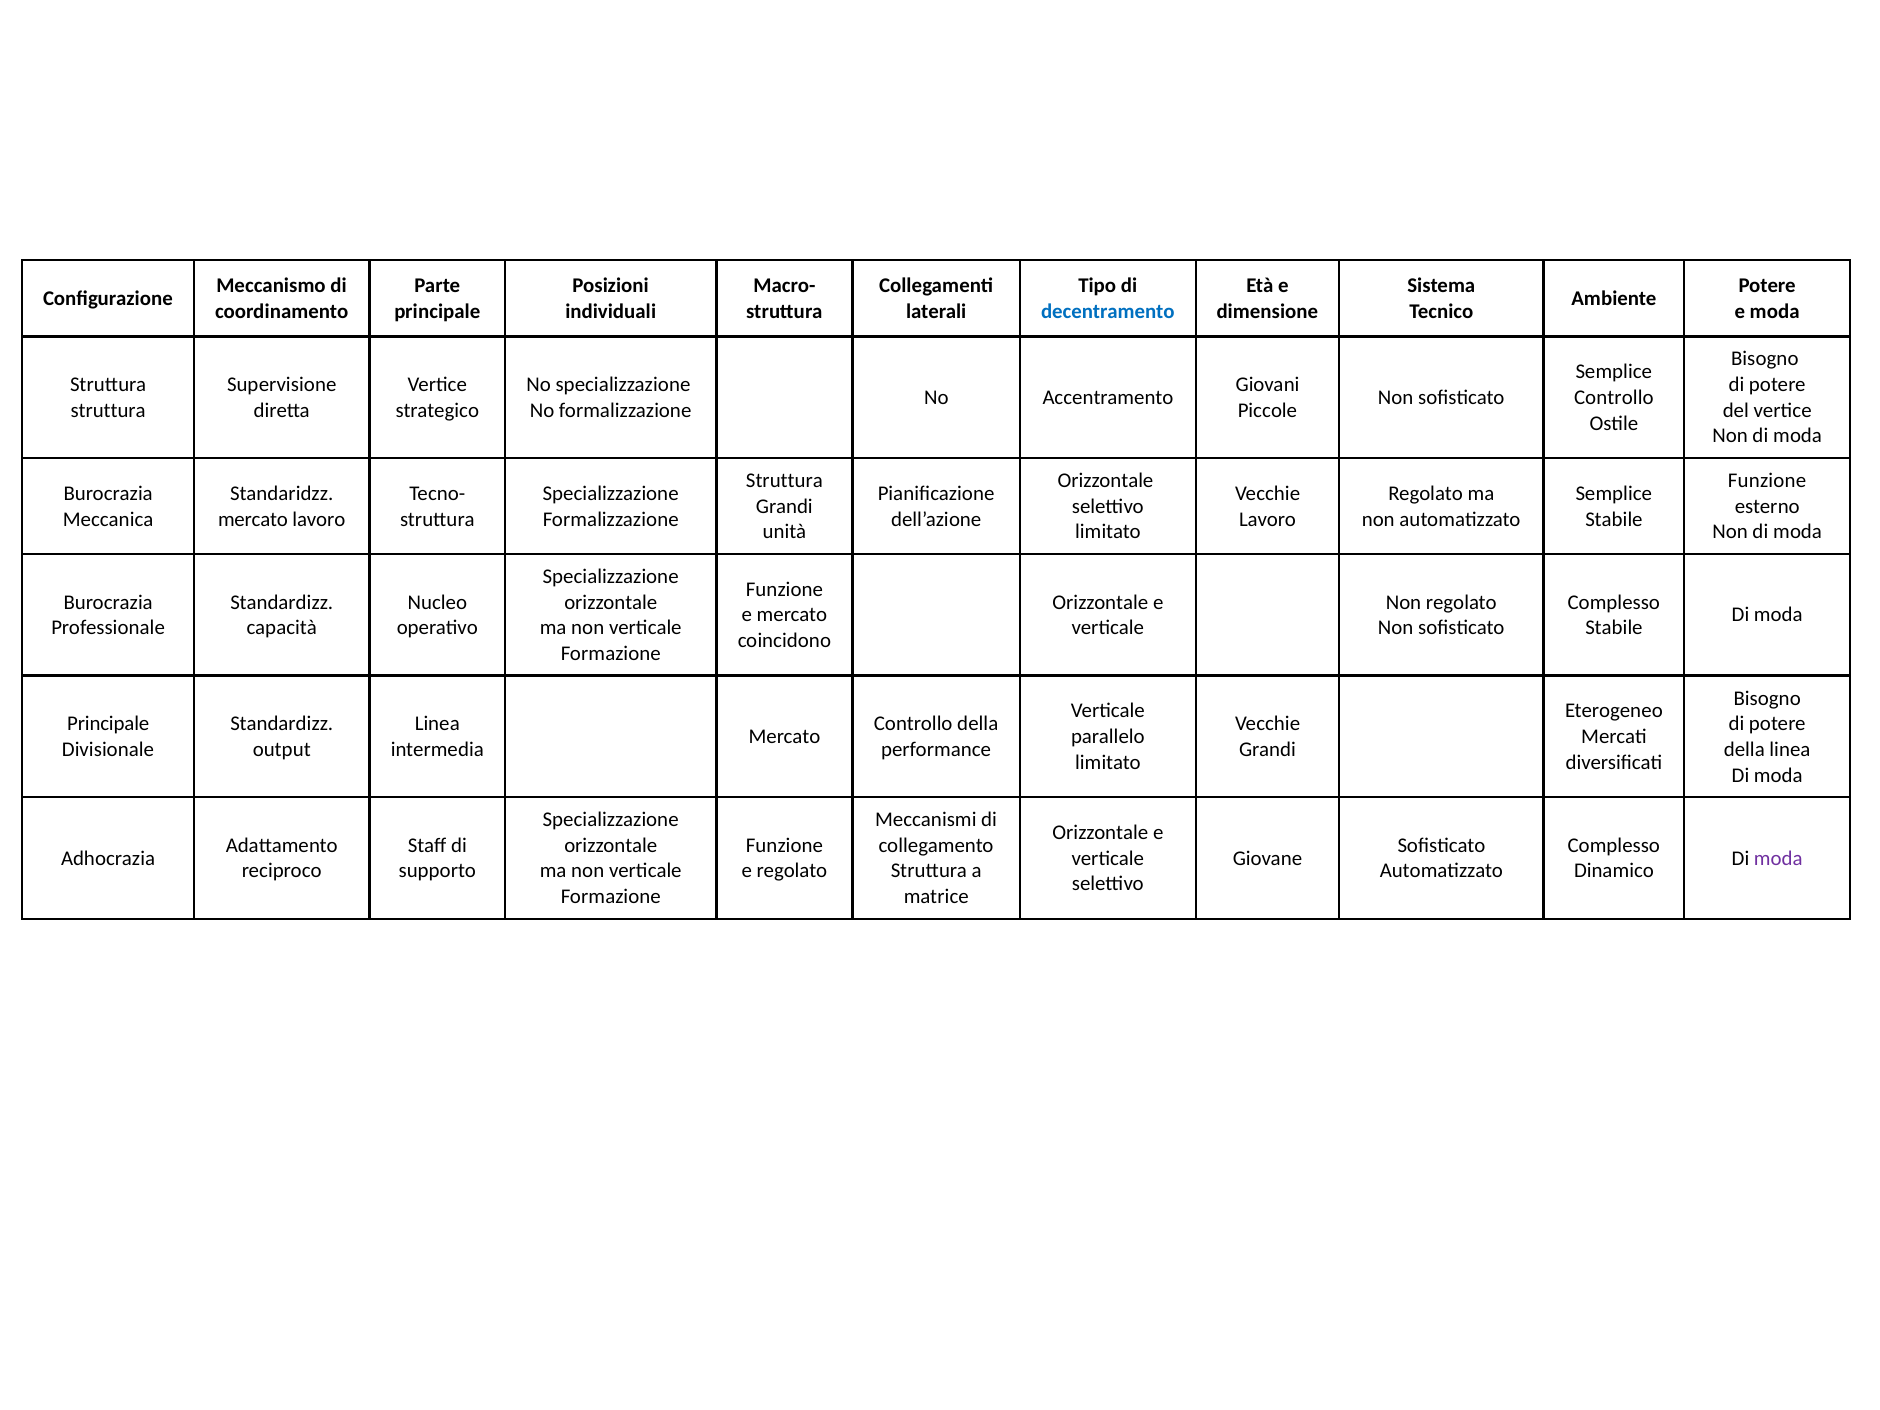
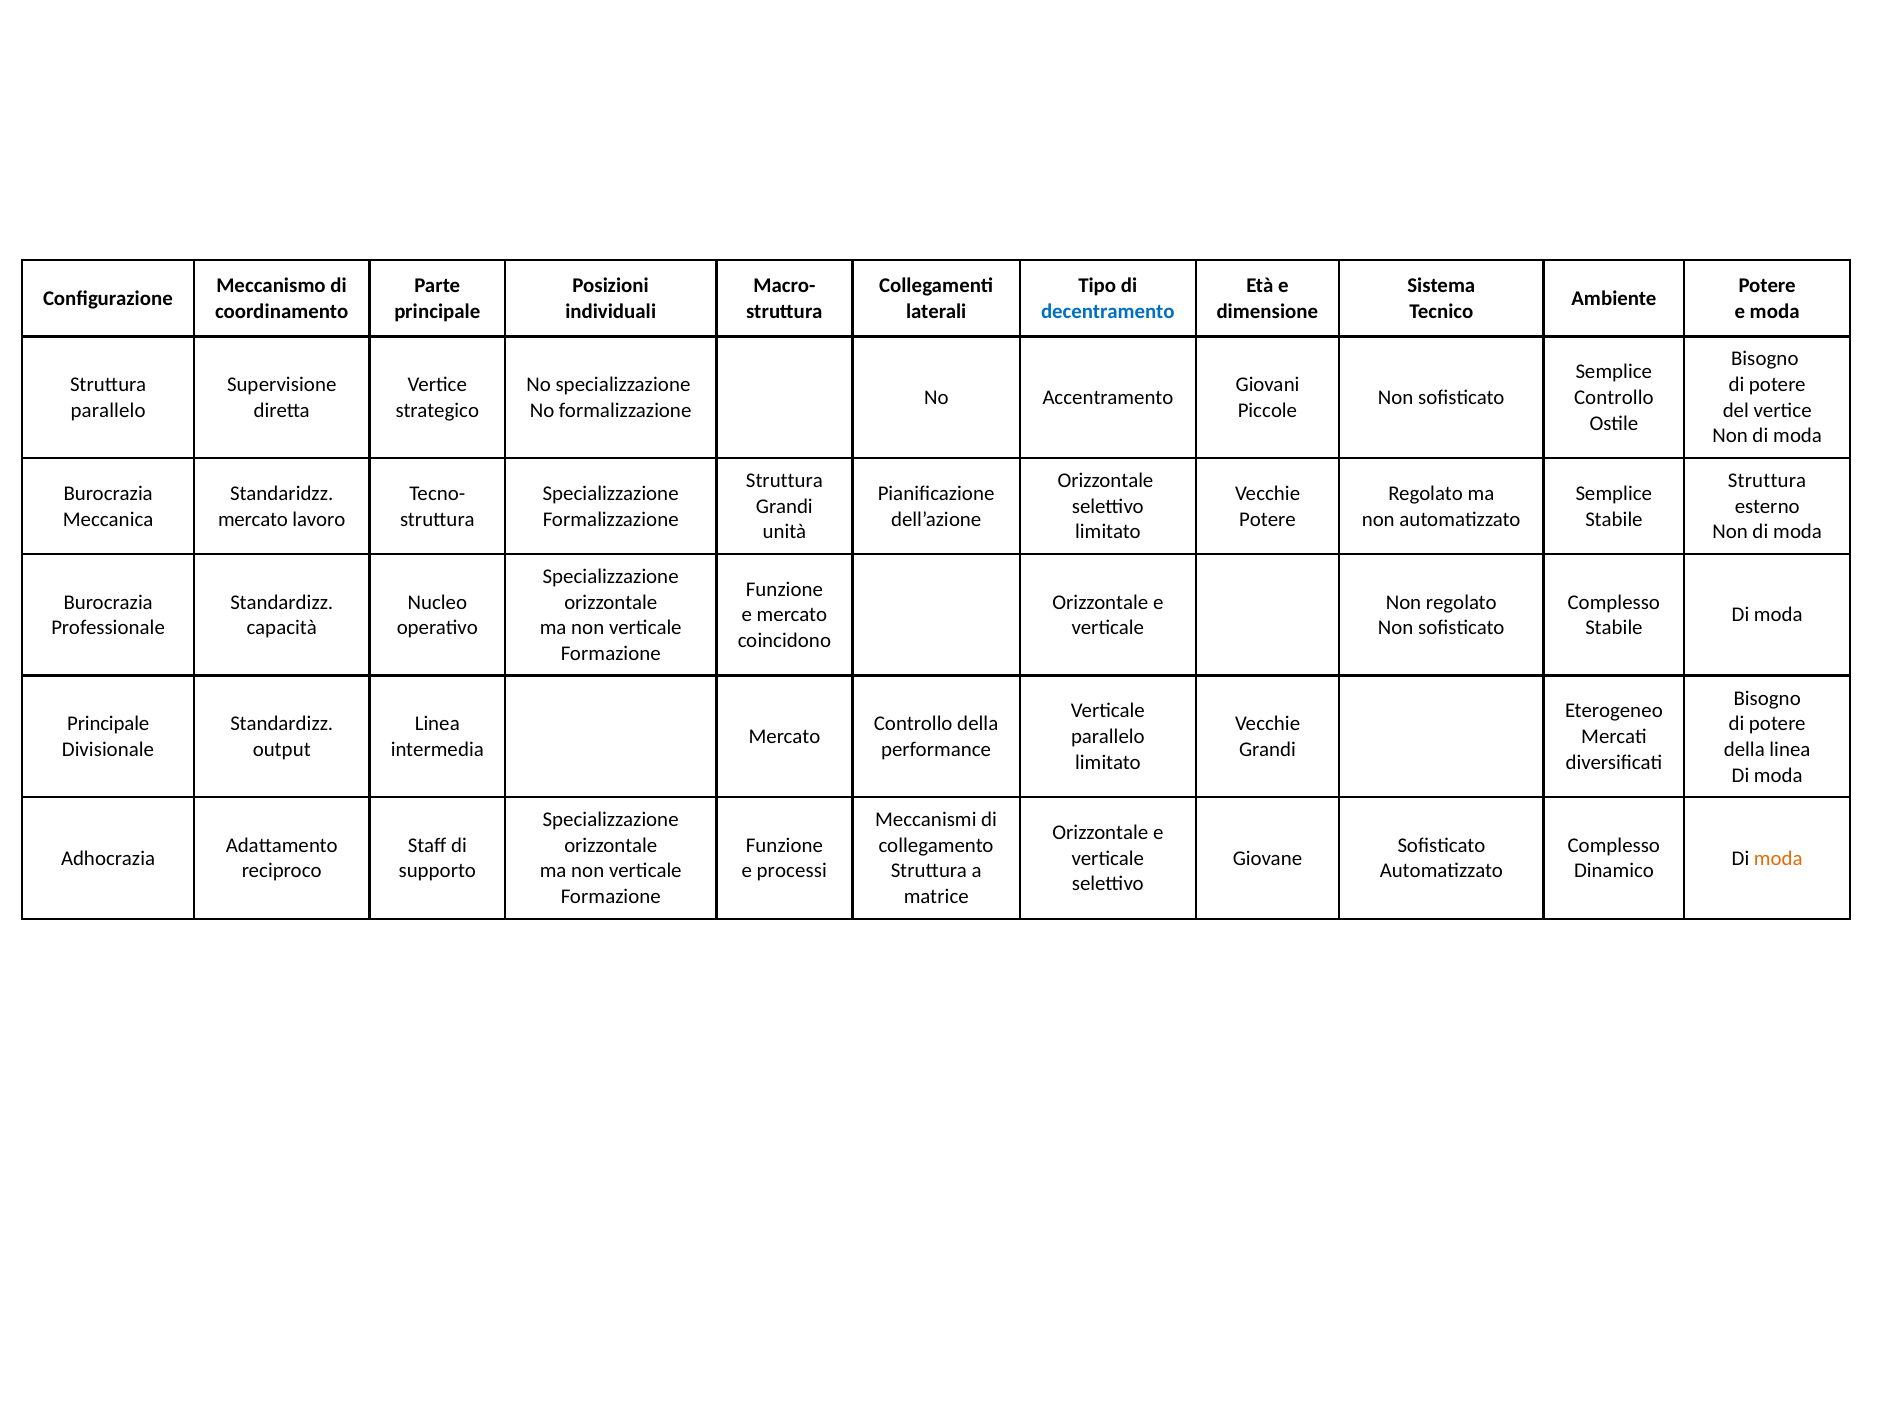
struttura at (108, 410): struttura -> parallelo
Funzione at (1767, 481): Funzione -> Struttura
Lavoro at (1268, 519): Lavoro -> Potere
moda at (1778, 858) colour: purple -> orange
e regolato: regolato -> processi
